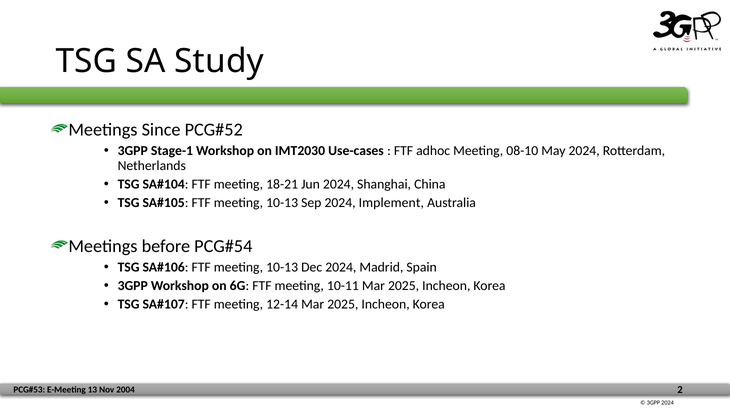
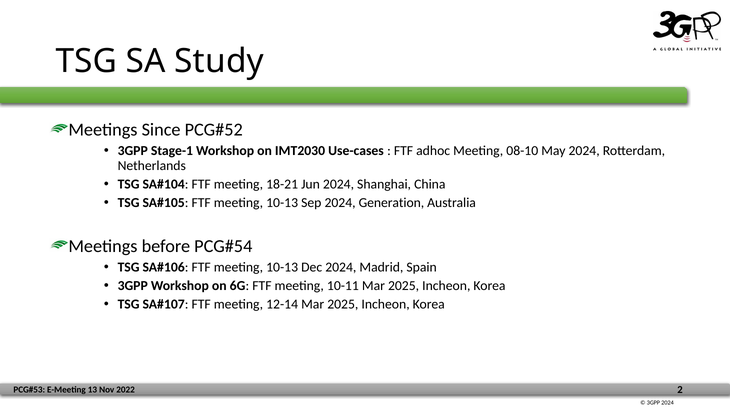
Implement: Implement -> Generation
2004: 2004 -> 2022
